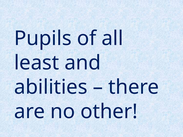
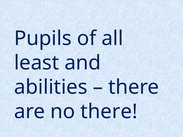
no other: other -> there
